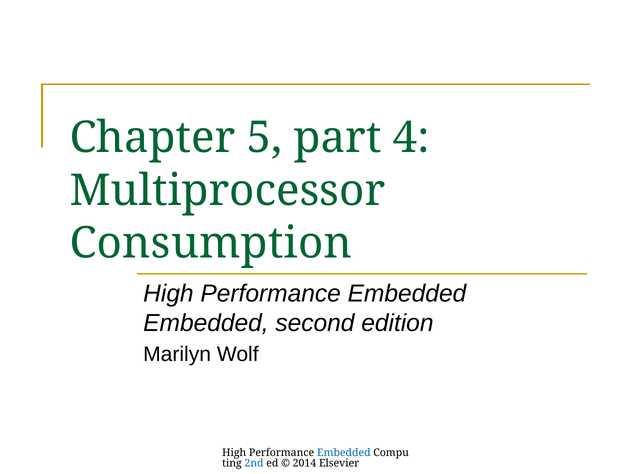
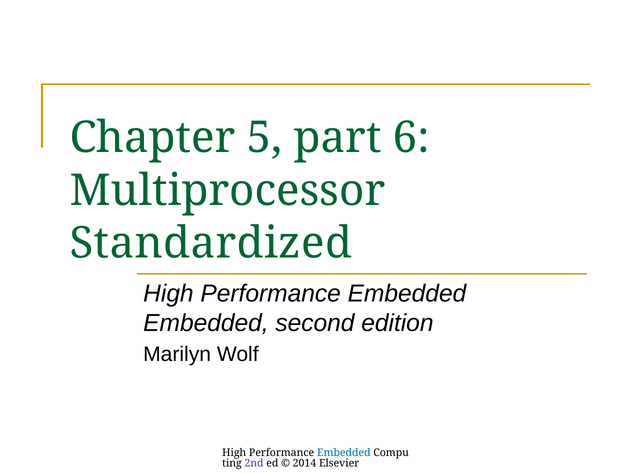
4: 4 -> 6
Consumption: Consumption -> Standardized
2nd colour: blue -> purple
